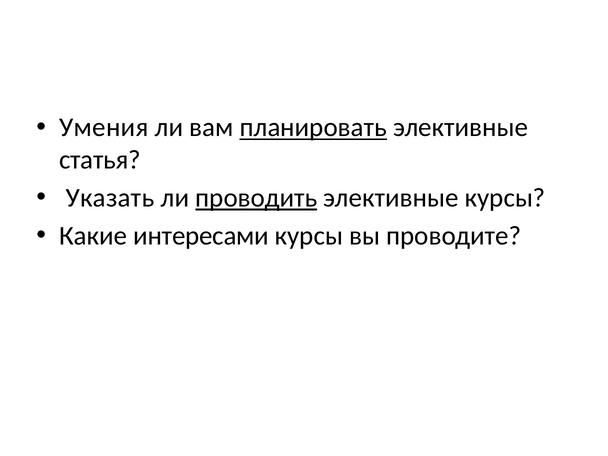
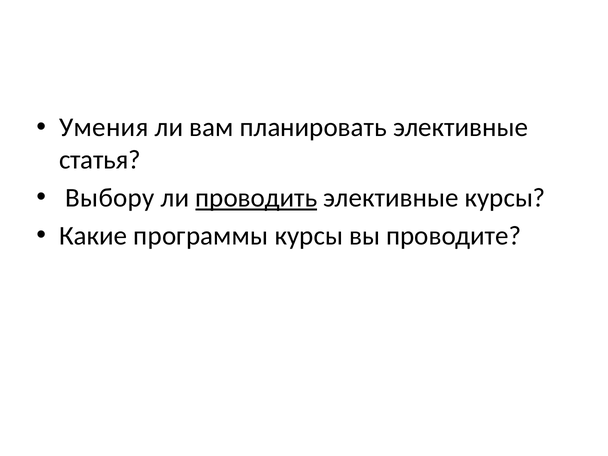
планировать underline: present -> none
Указать: Указать -> Выбору
интересами: интересами -> программы
